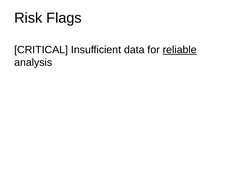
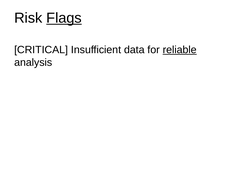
Flags underline: none -> present
